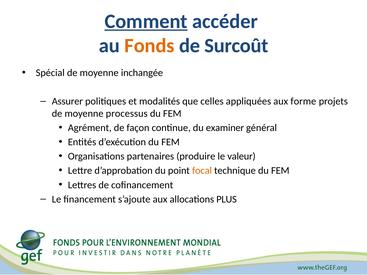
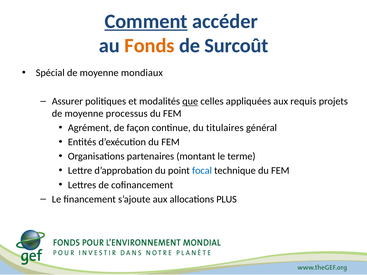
inchangée: inchangée -> mondiaux
que underline: none -> present
forme: forme -> requis
examiner: examiner -> titulaires
produire: produire -> montant
valeur: valeur -> terme
focal colour: orange -> blue
